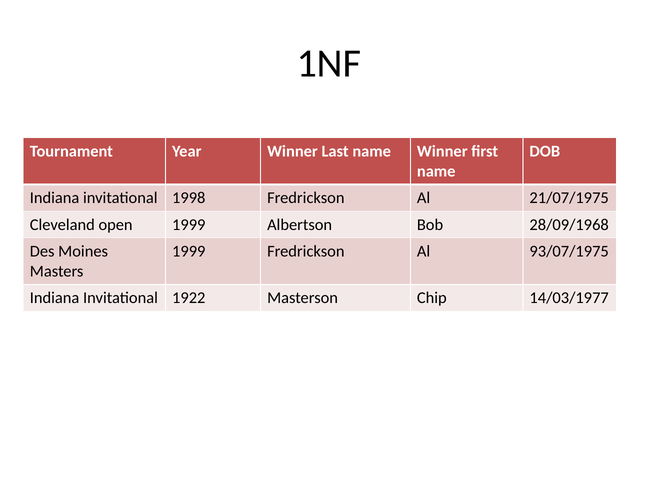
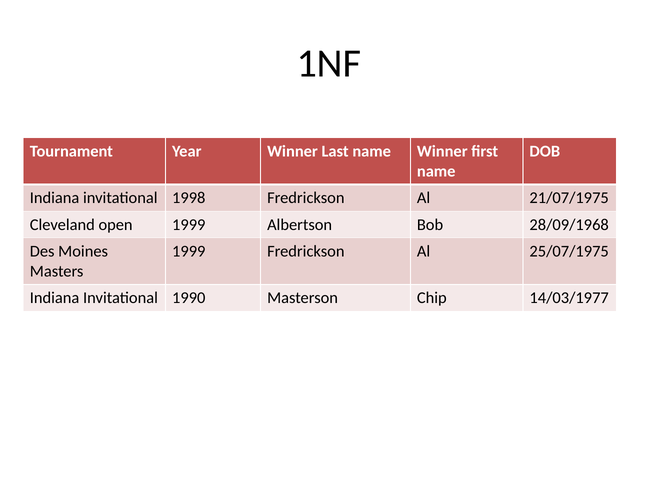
93/07/1975: 93/07/1975 -> 25/07/1975
1922: 1922 -> 1990
